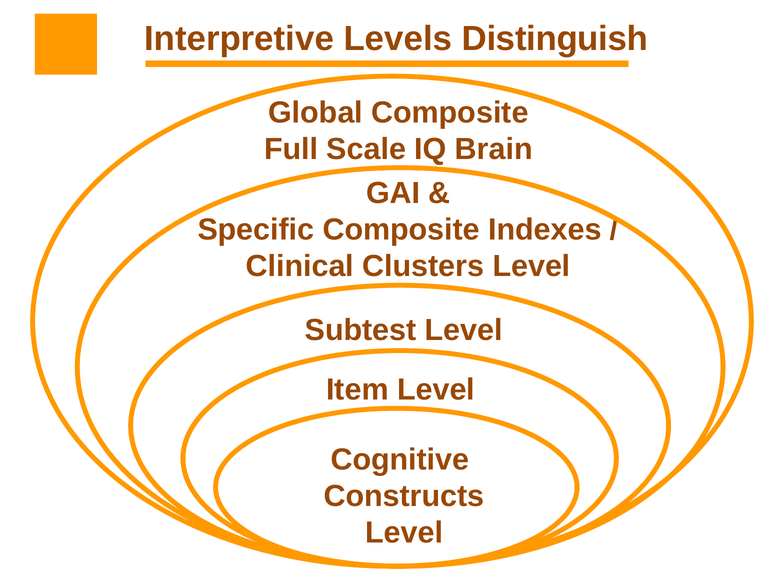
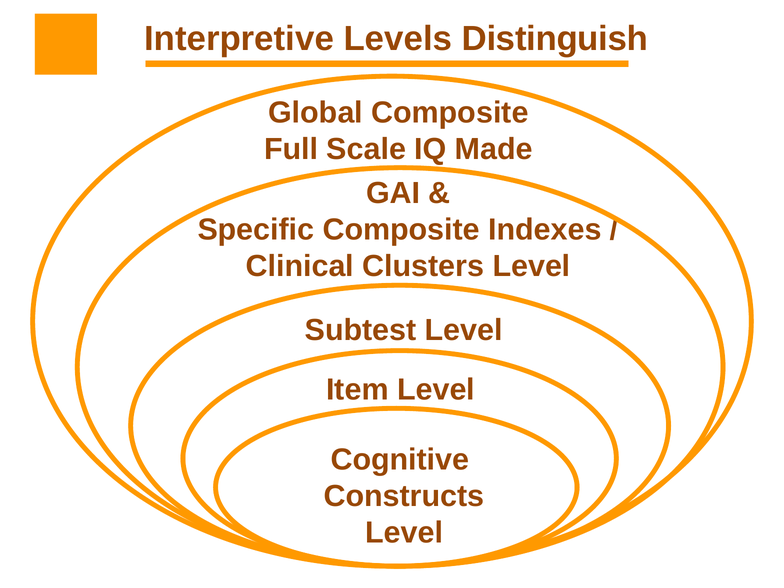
Brain: Brain -> Made
